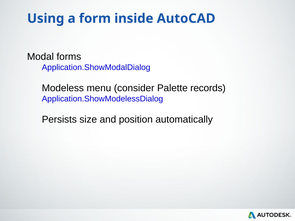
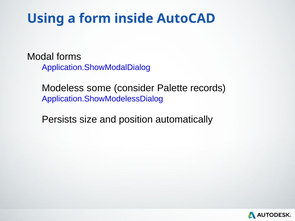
menu: menu -> some
